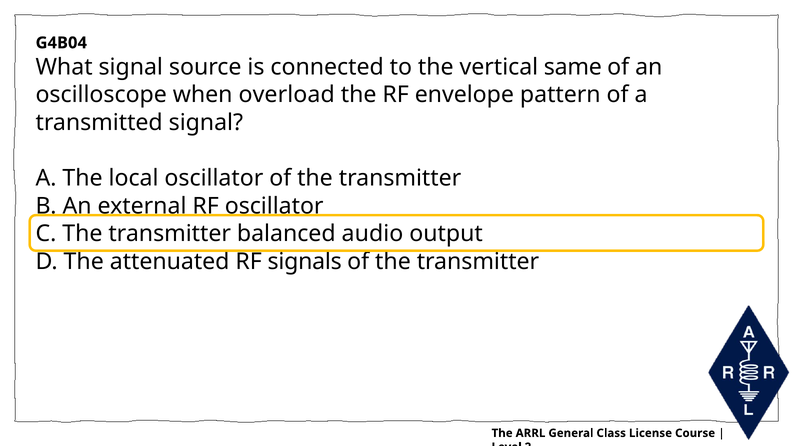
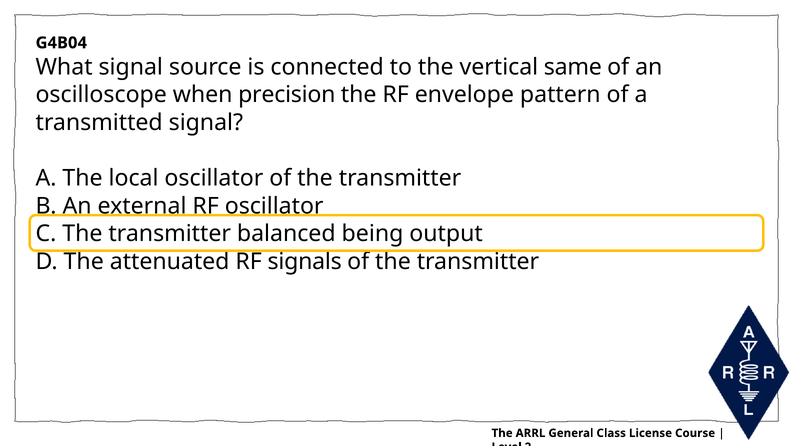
overload: overload -> precision
audio: audio -> being
